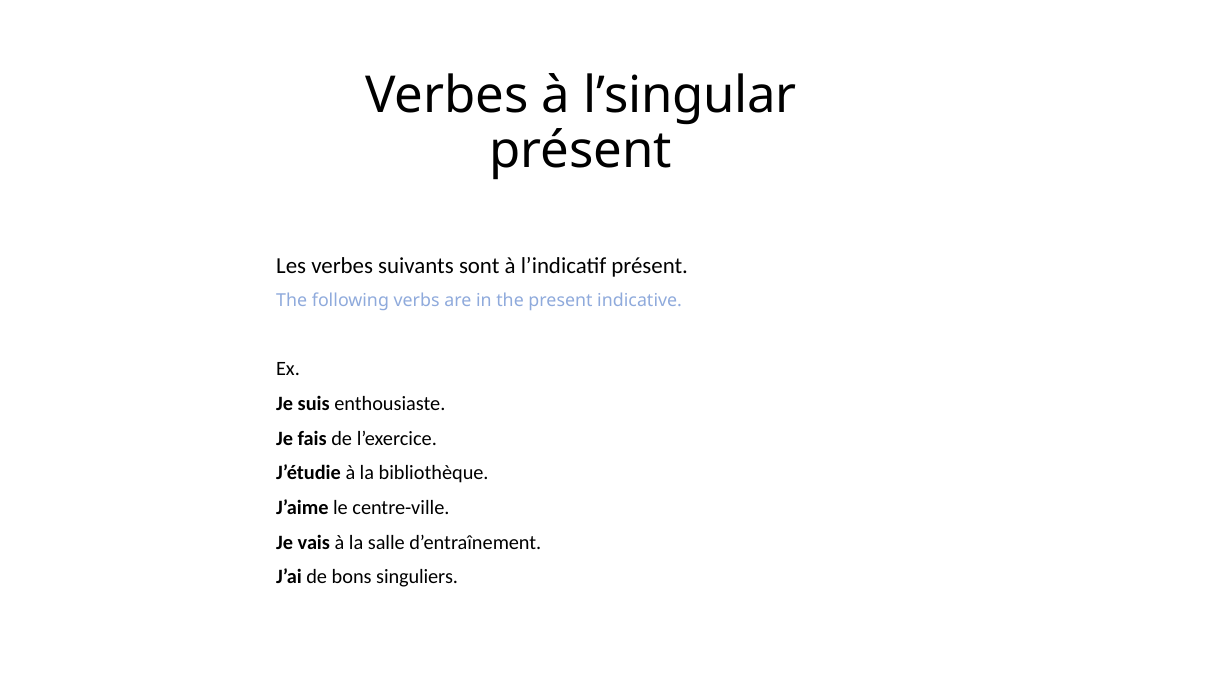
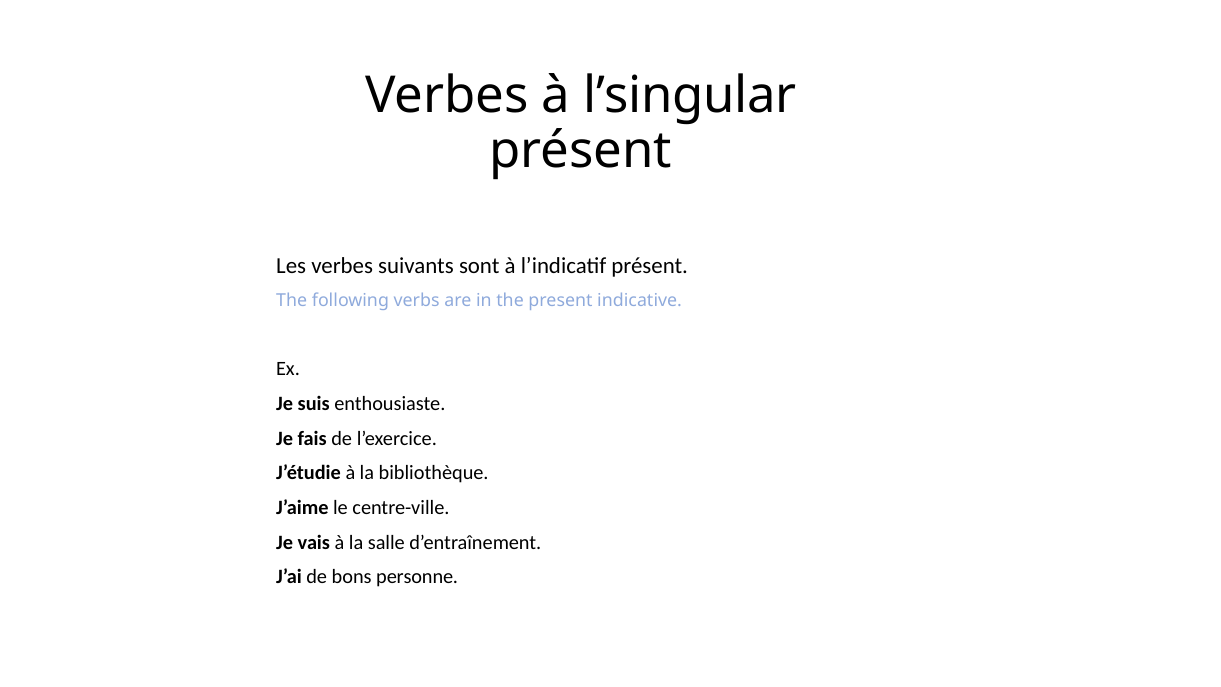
singuliers: singuliers -> personne
